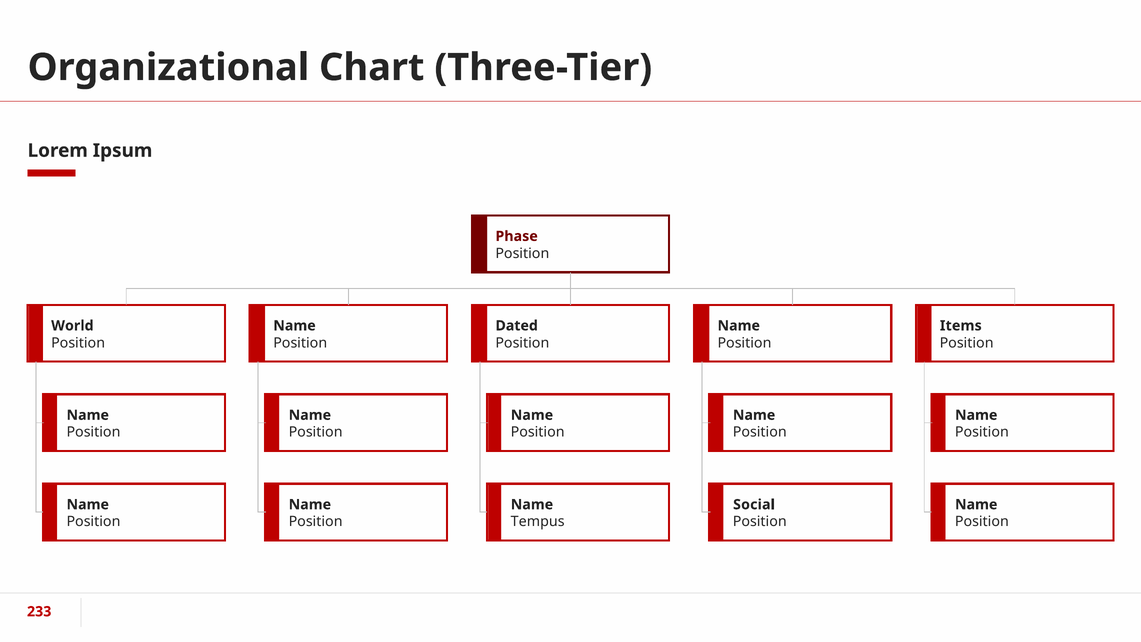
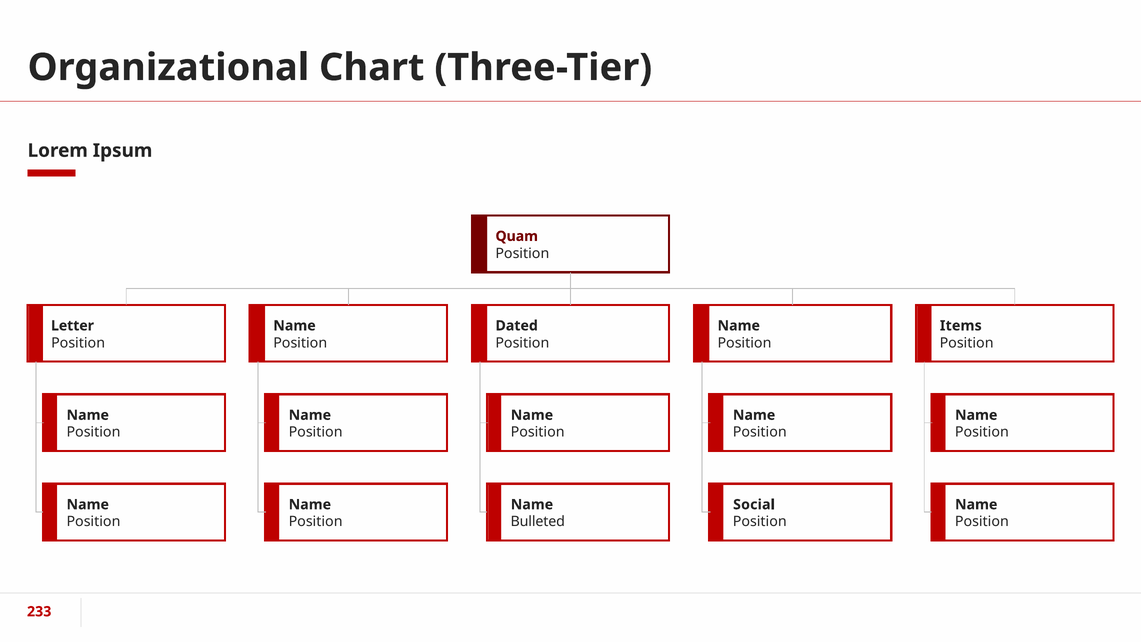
Phase: Phase -> Quam
World: World -> Letter
Tempus: Tempus -> Bulleted
